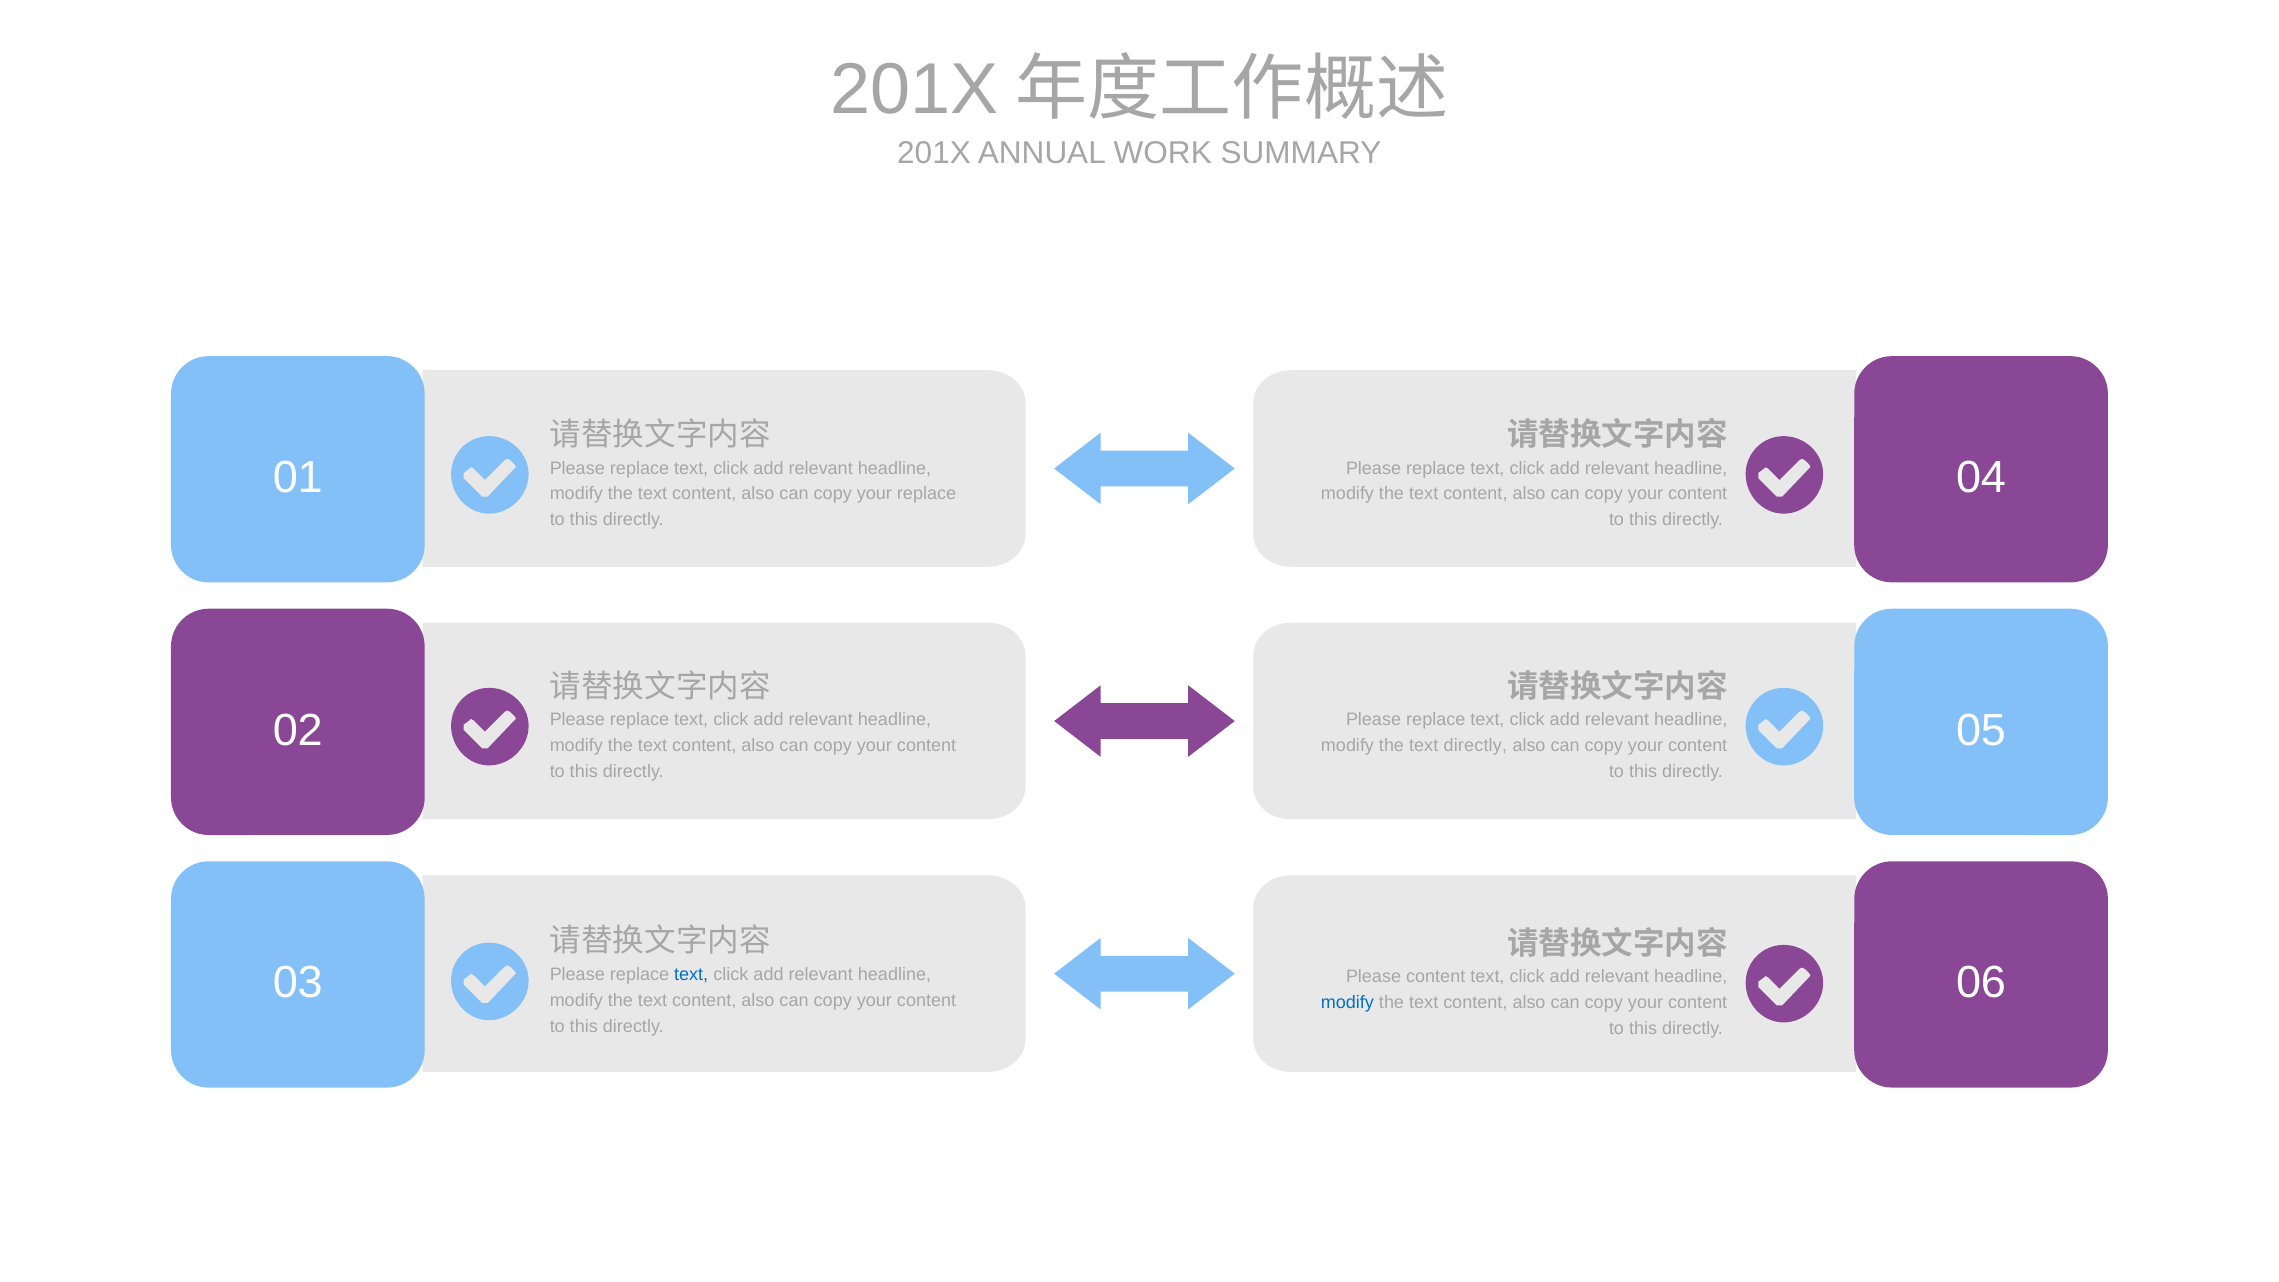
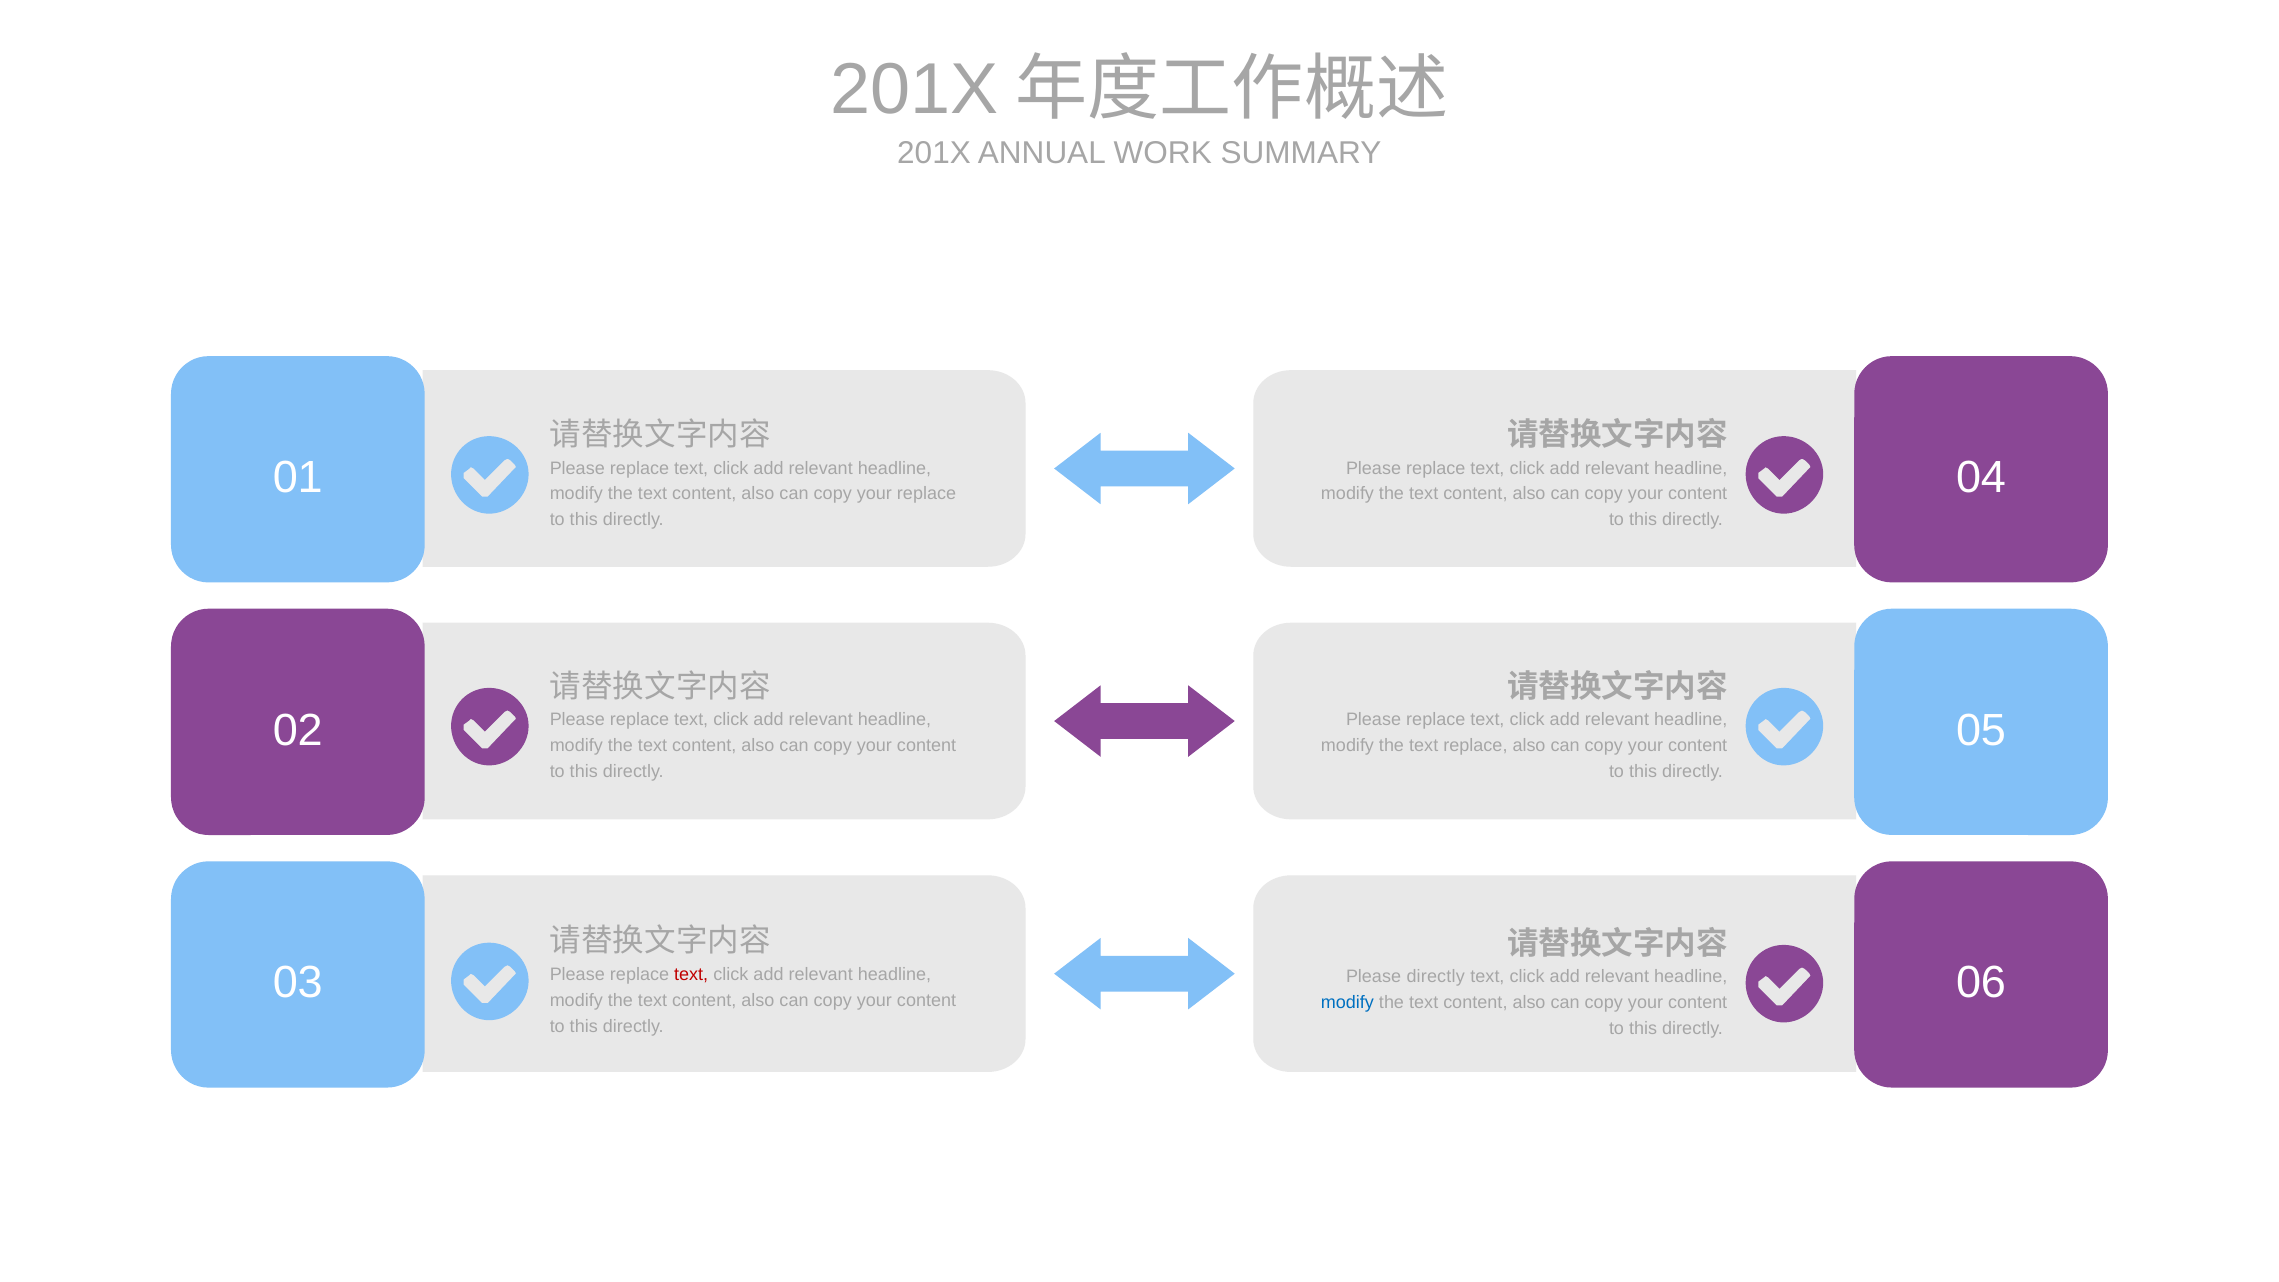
text directly: directly -> replace
text at (691, 975) colour: blue -> red
Please content: content -> directly
